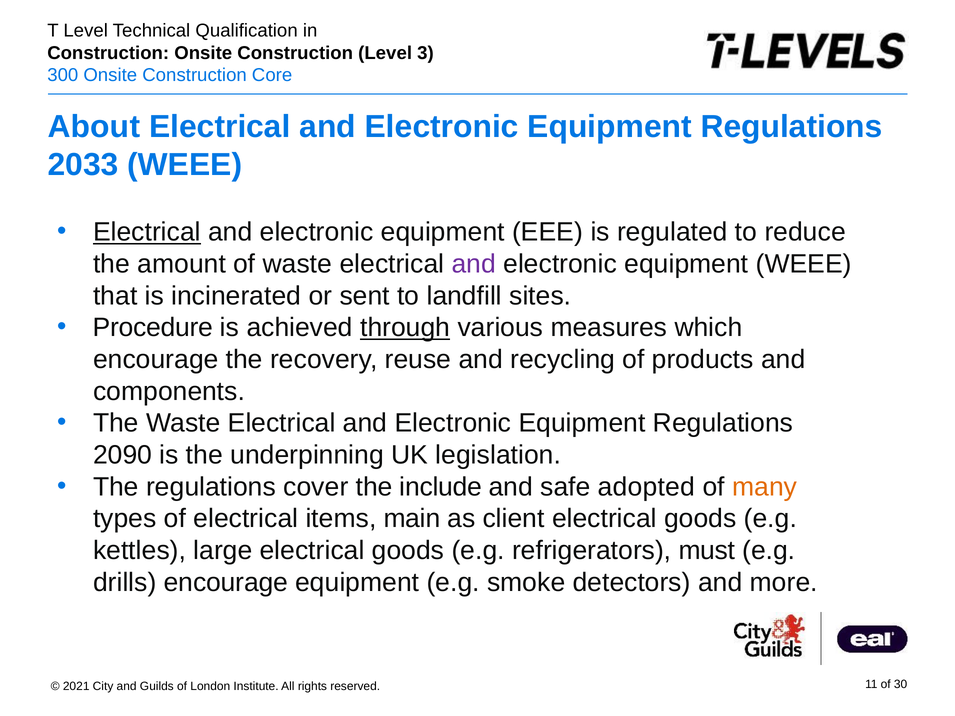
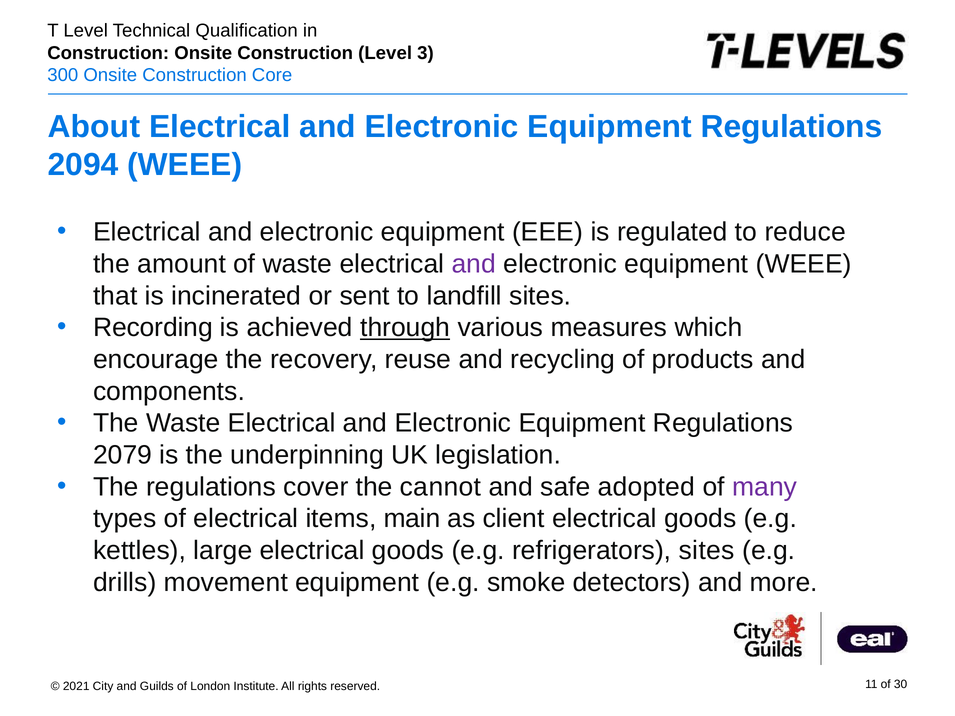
2033: 2033 -> 2094
Electrical at (147, 232) underline: present -> none
Procedure: Procedure -> Recording
2090: 2090 -> 2079
include: include -> cannot
many colour: orange -> purple
refrigerators must: must -> sites
drills encourage: encourage -> movement
